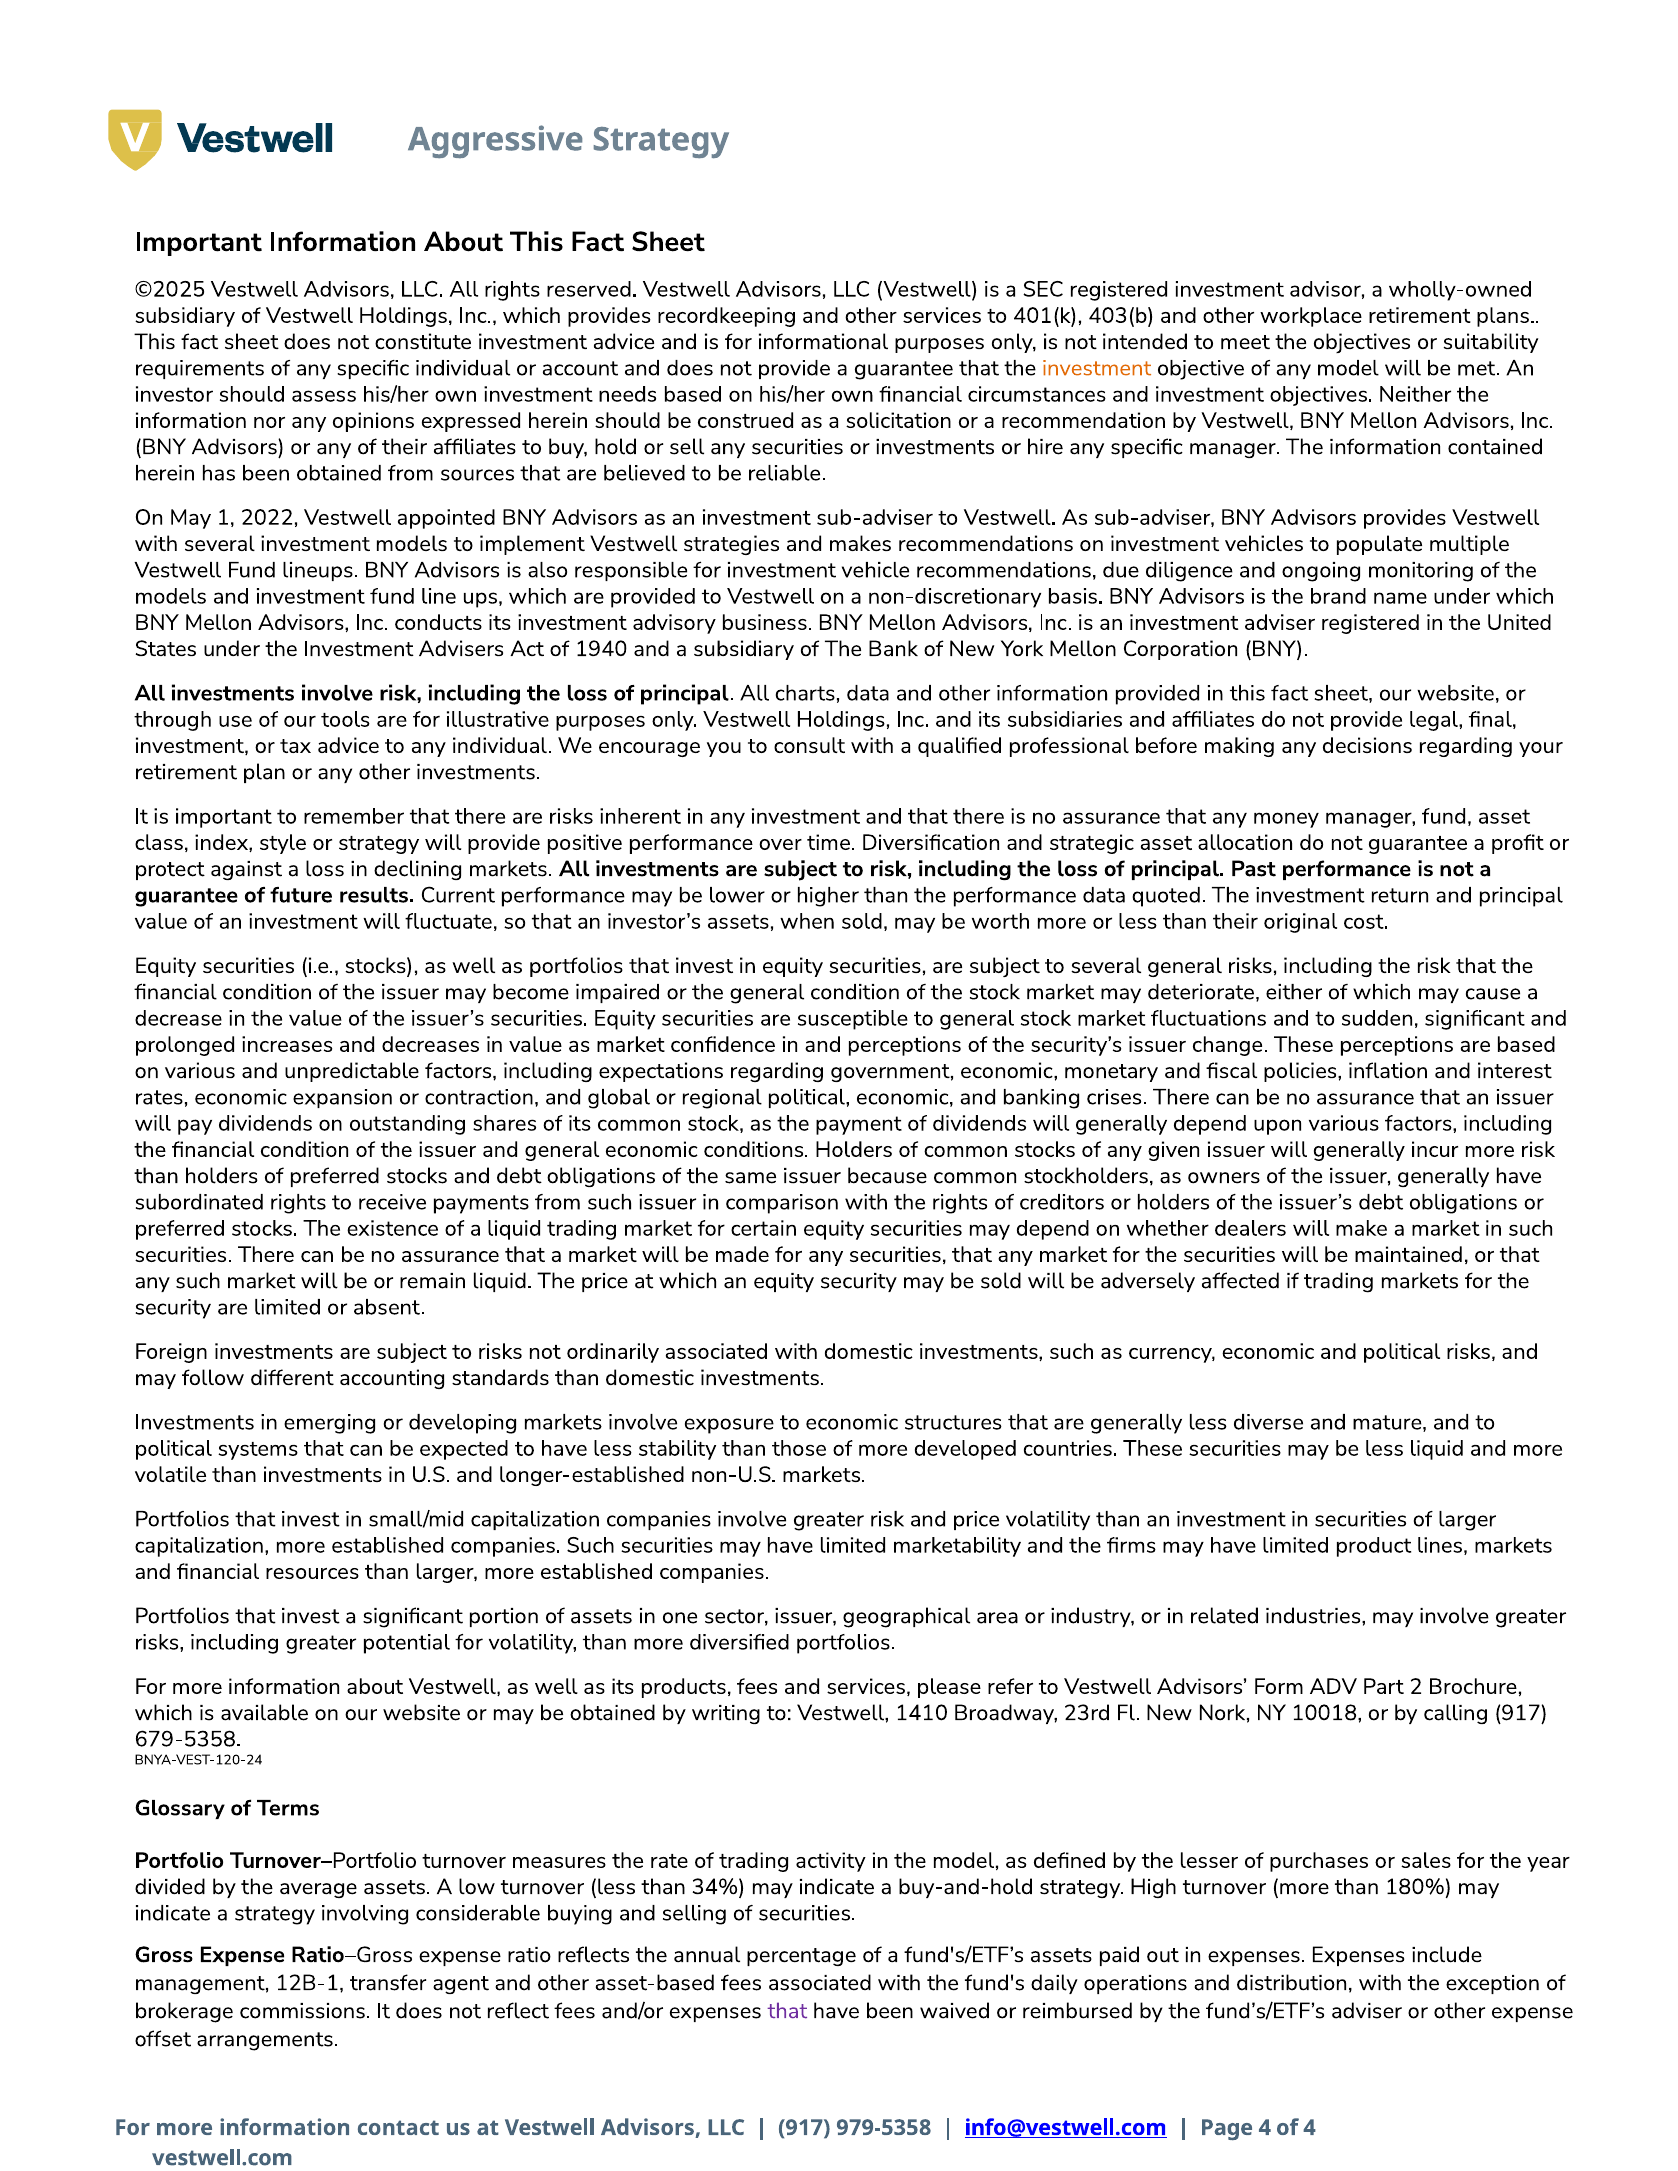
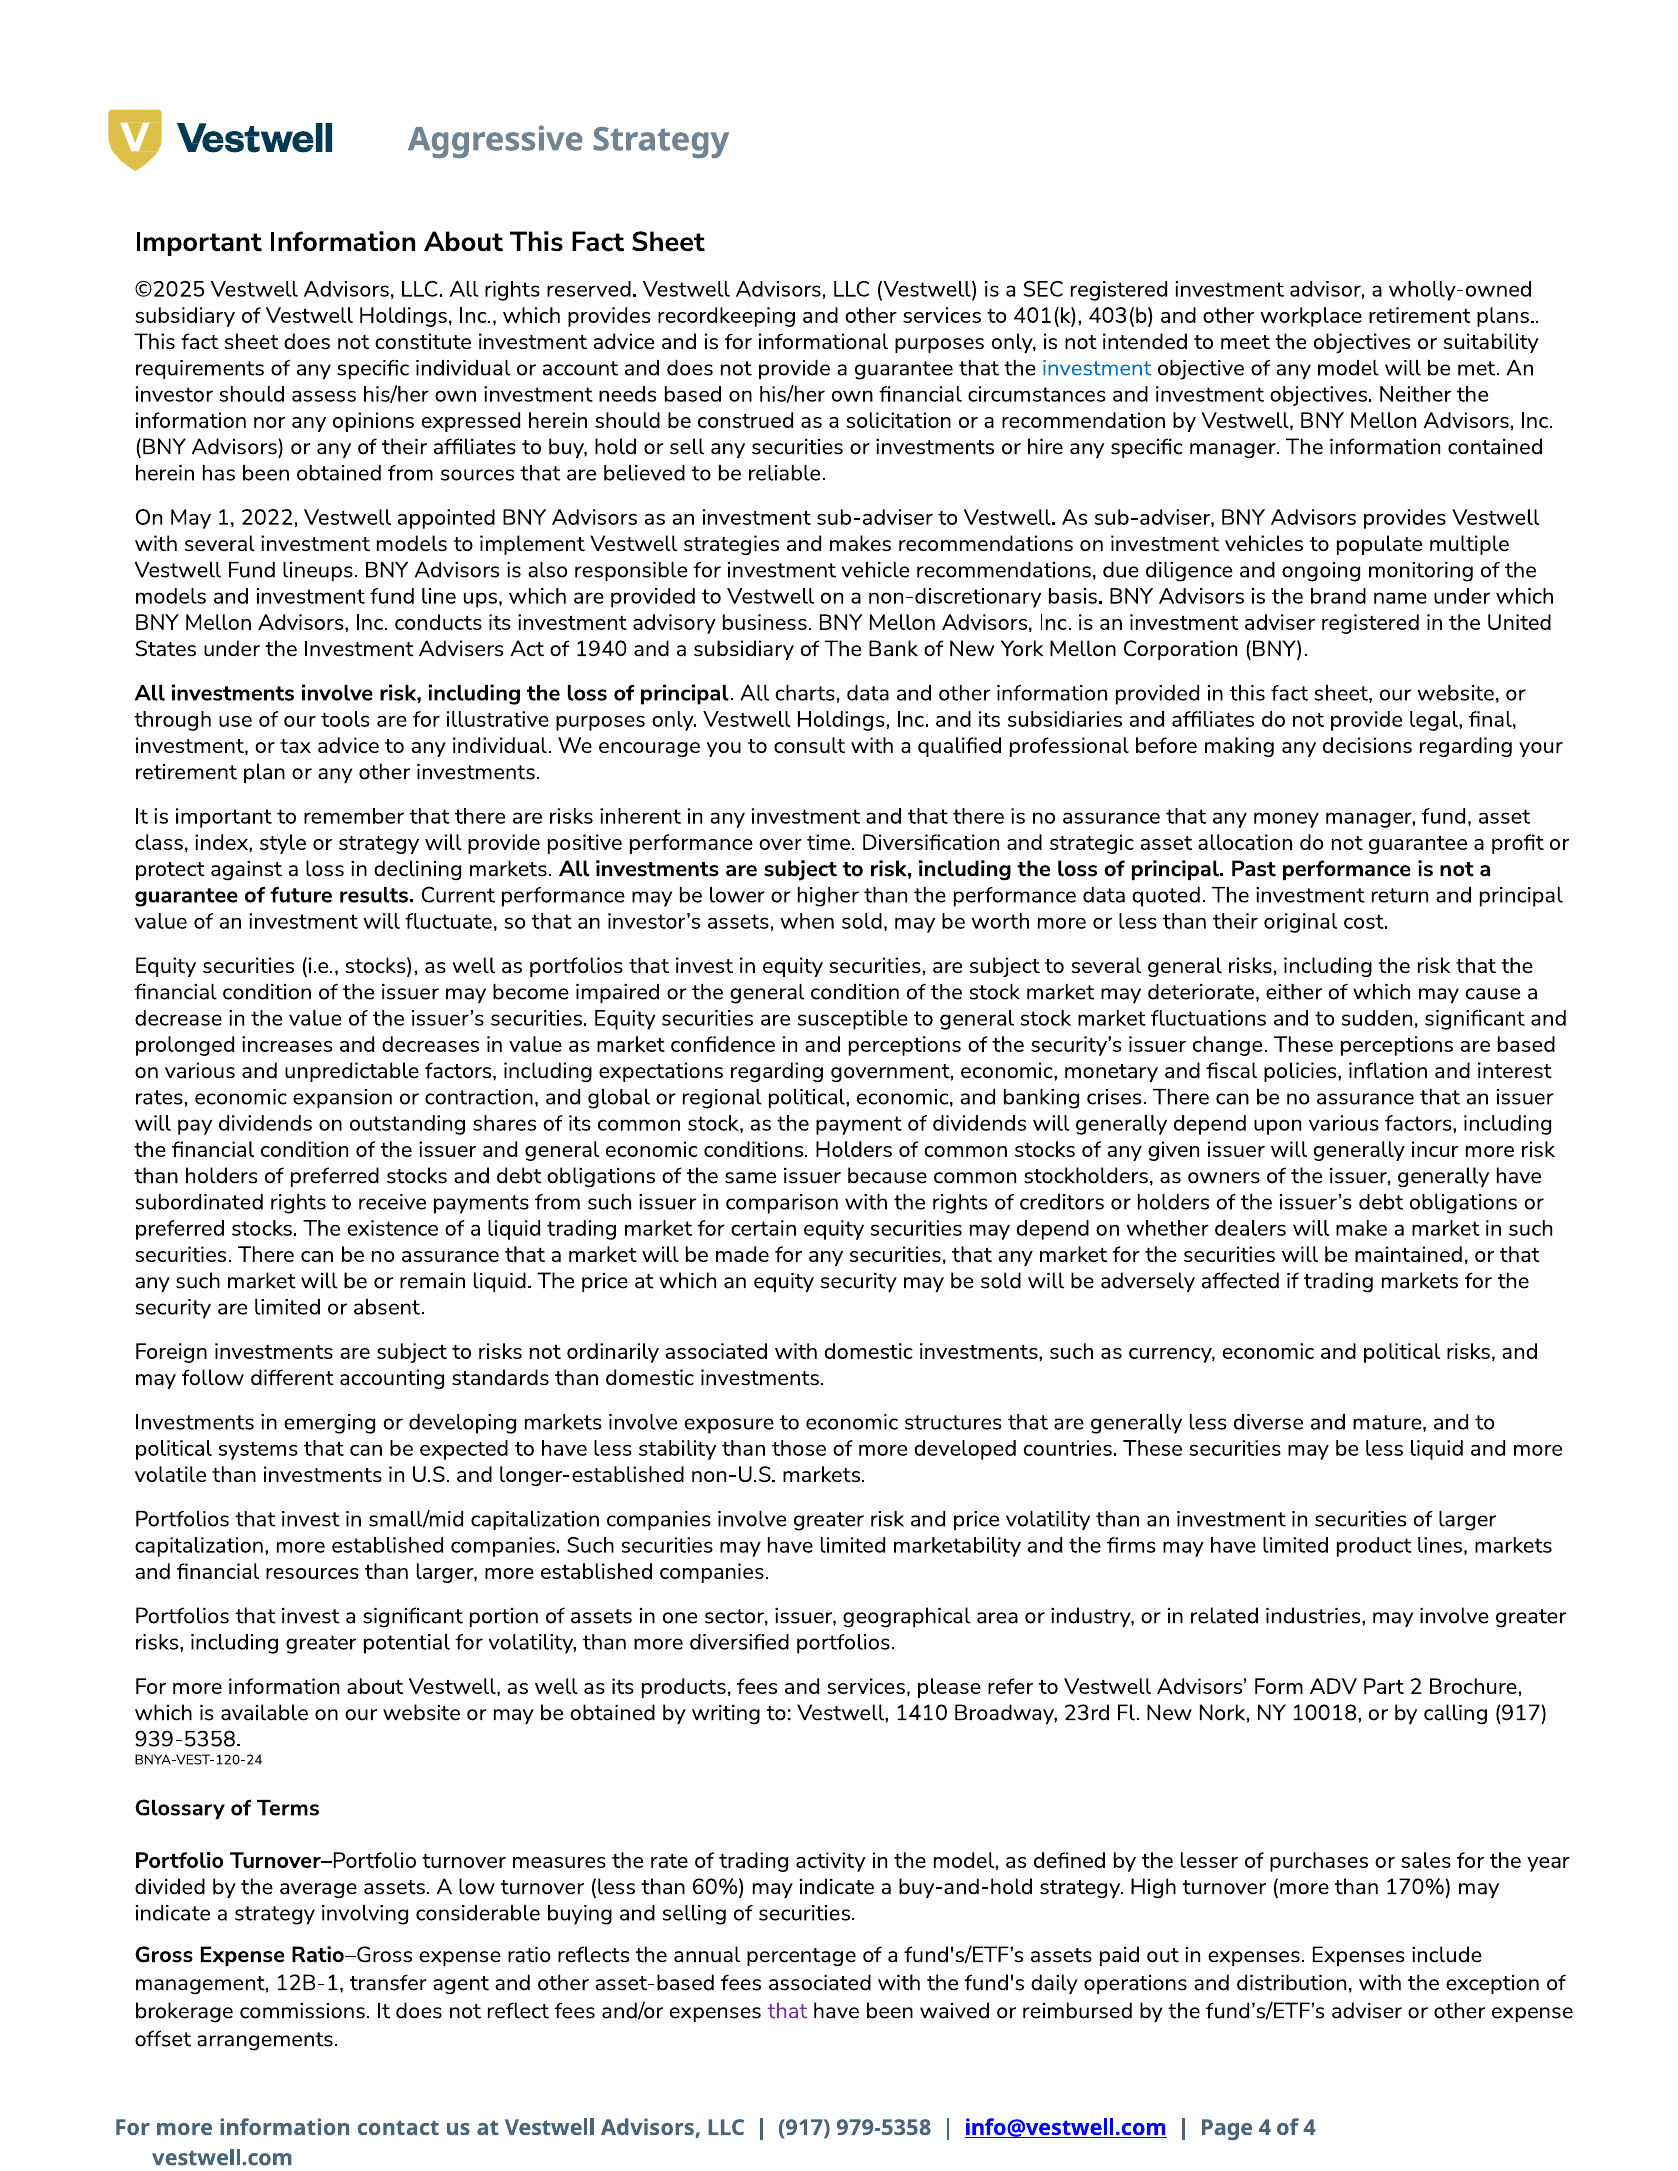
investment at (1097, 368) colour: orange -> blue
679-5358: 679-5358 -> 939-5358
34%: 34% -> 60%
180%: 180% -> 170%
